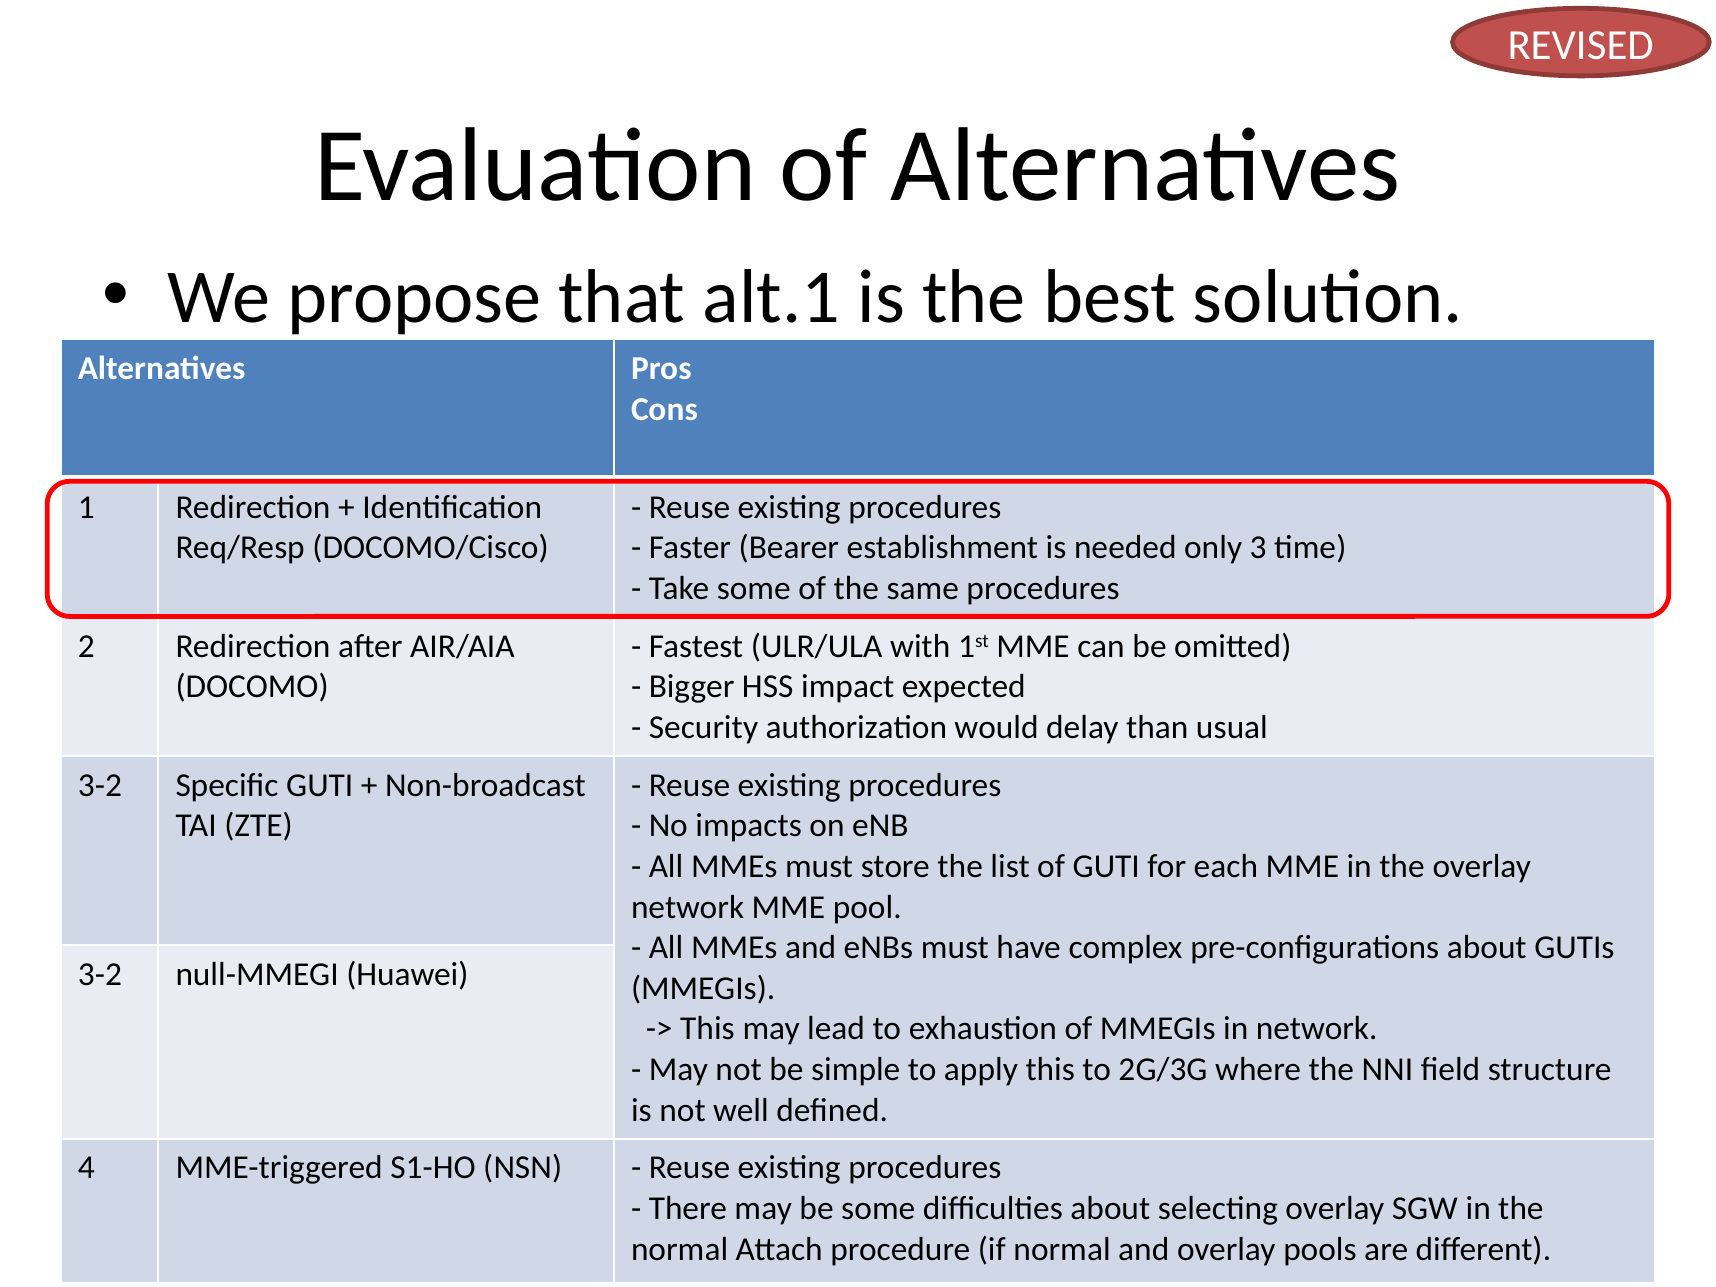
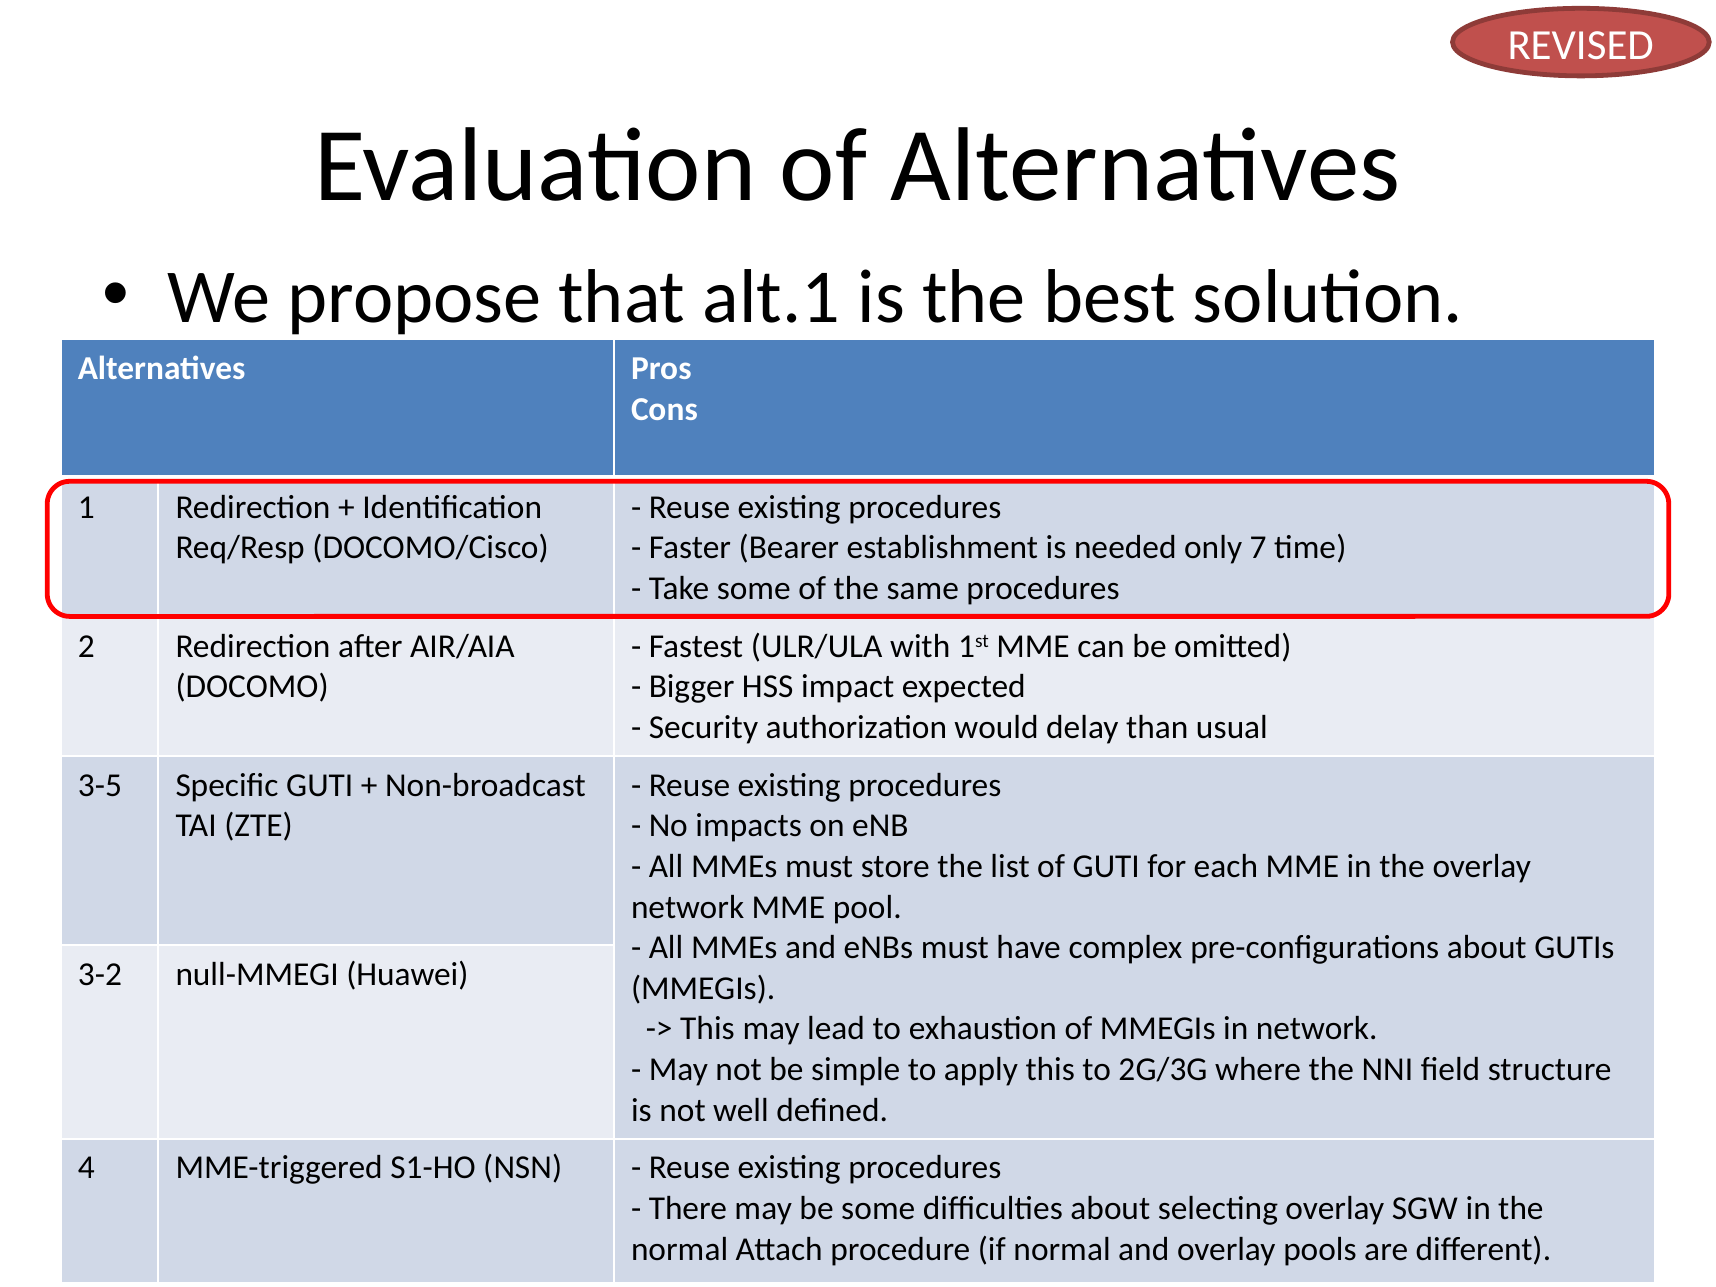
3: 3 -> 7
3-2 at (100, 785): 3-2 -> 3-5
